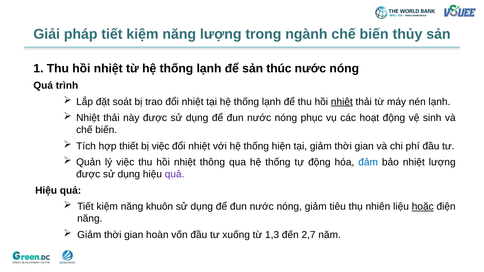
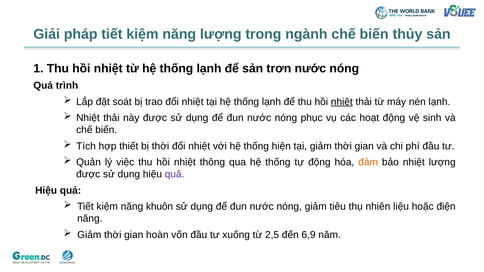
thúc: thúc -> trơn
bị việc: việc -> thời
đảm colour: blue -> orange
hoặc underline: present -> none
1,3: 1,3 -> 2,5
2,7: 2,7 -> 6,9
